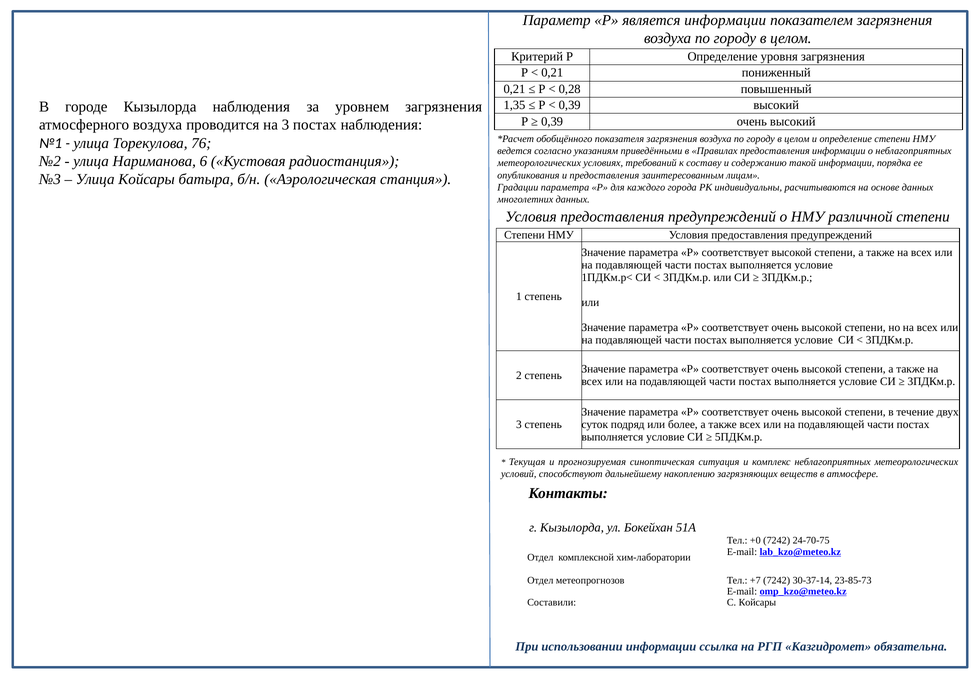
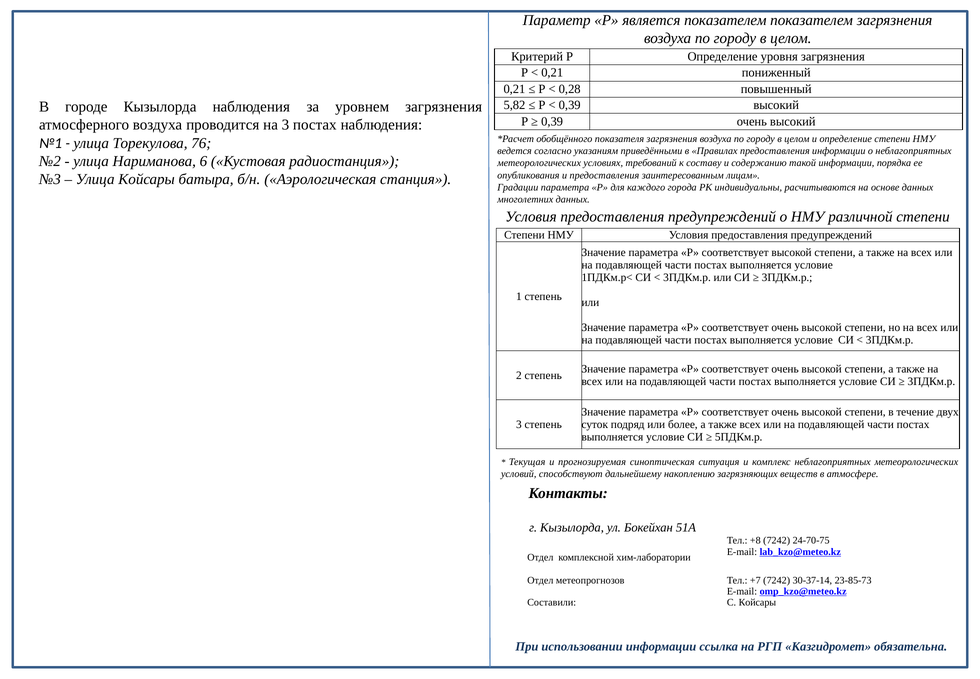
является информации: информации -> показателем
1,35: 1,35 -> 5,82
+0: +0 -> +8
